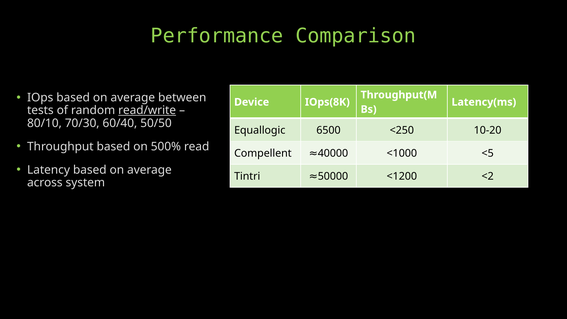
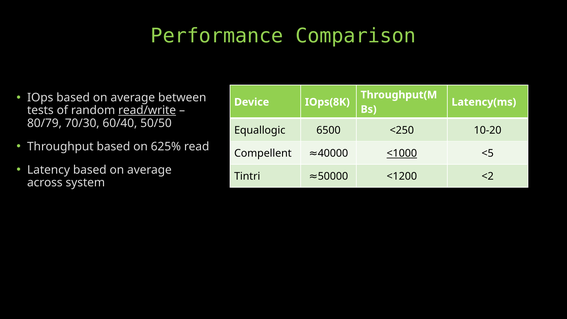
80/10: 80/10 -> 80/79
500%: 500% -> 625%
<1000 underline: none -> present
